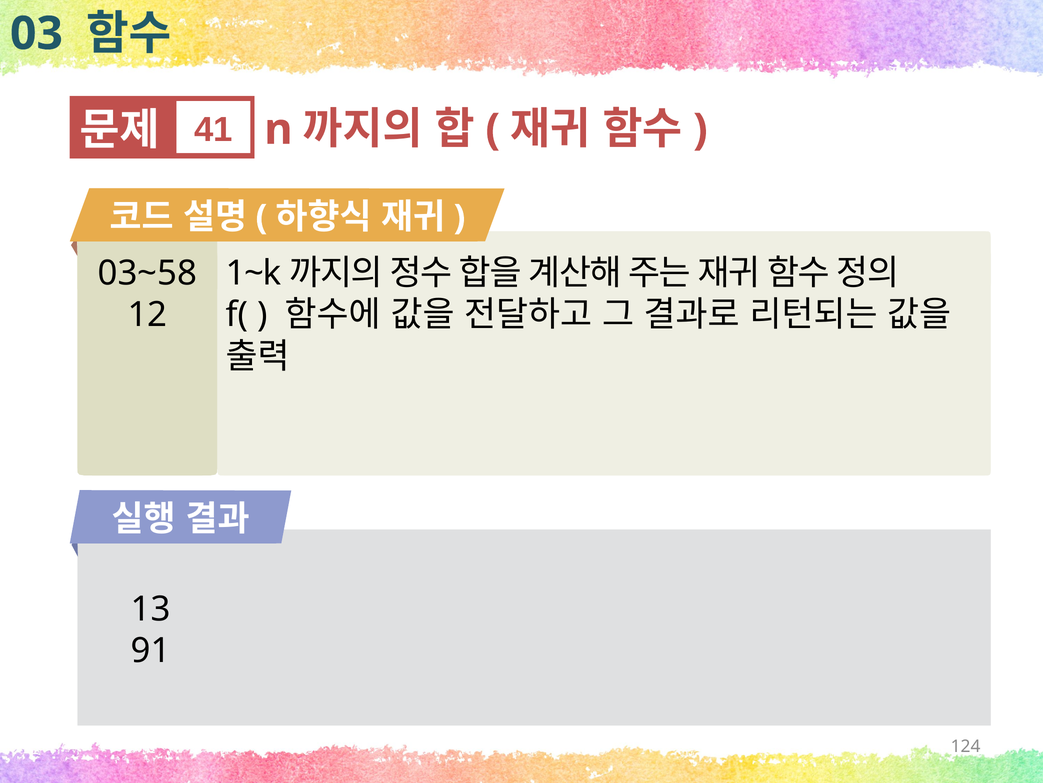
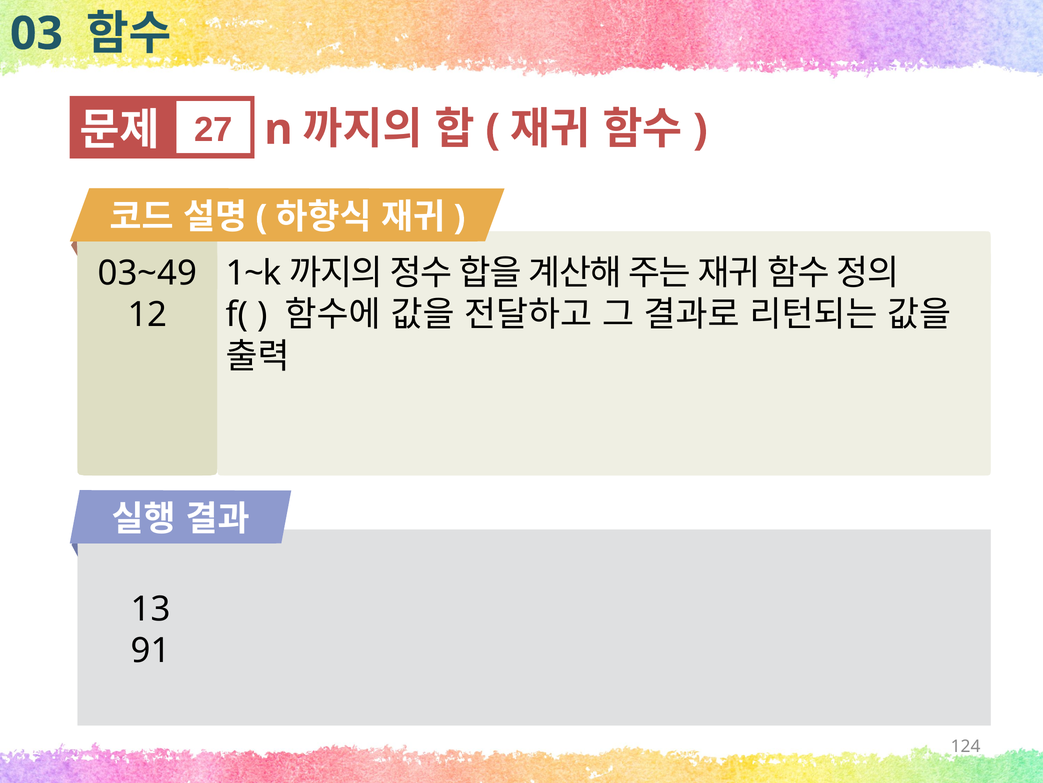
41: 41 -> 27
03~58: 03~58 -> 03~49
